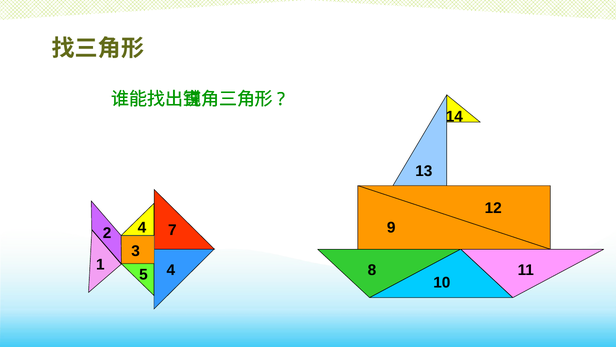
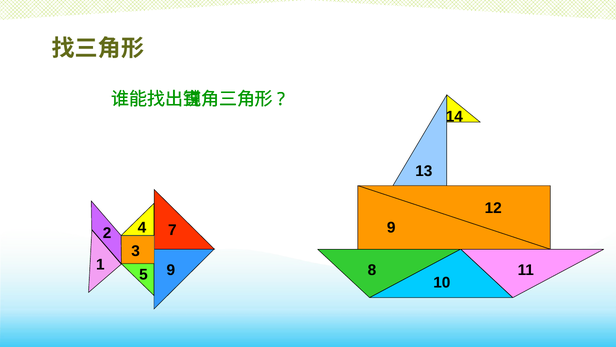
5 4: 4 -> 9
